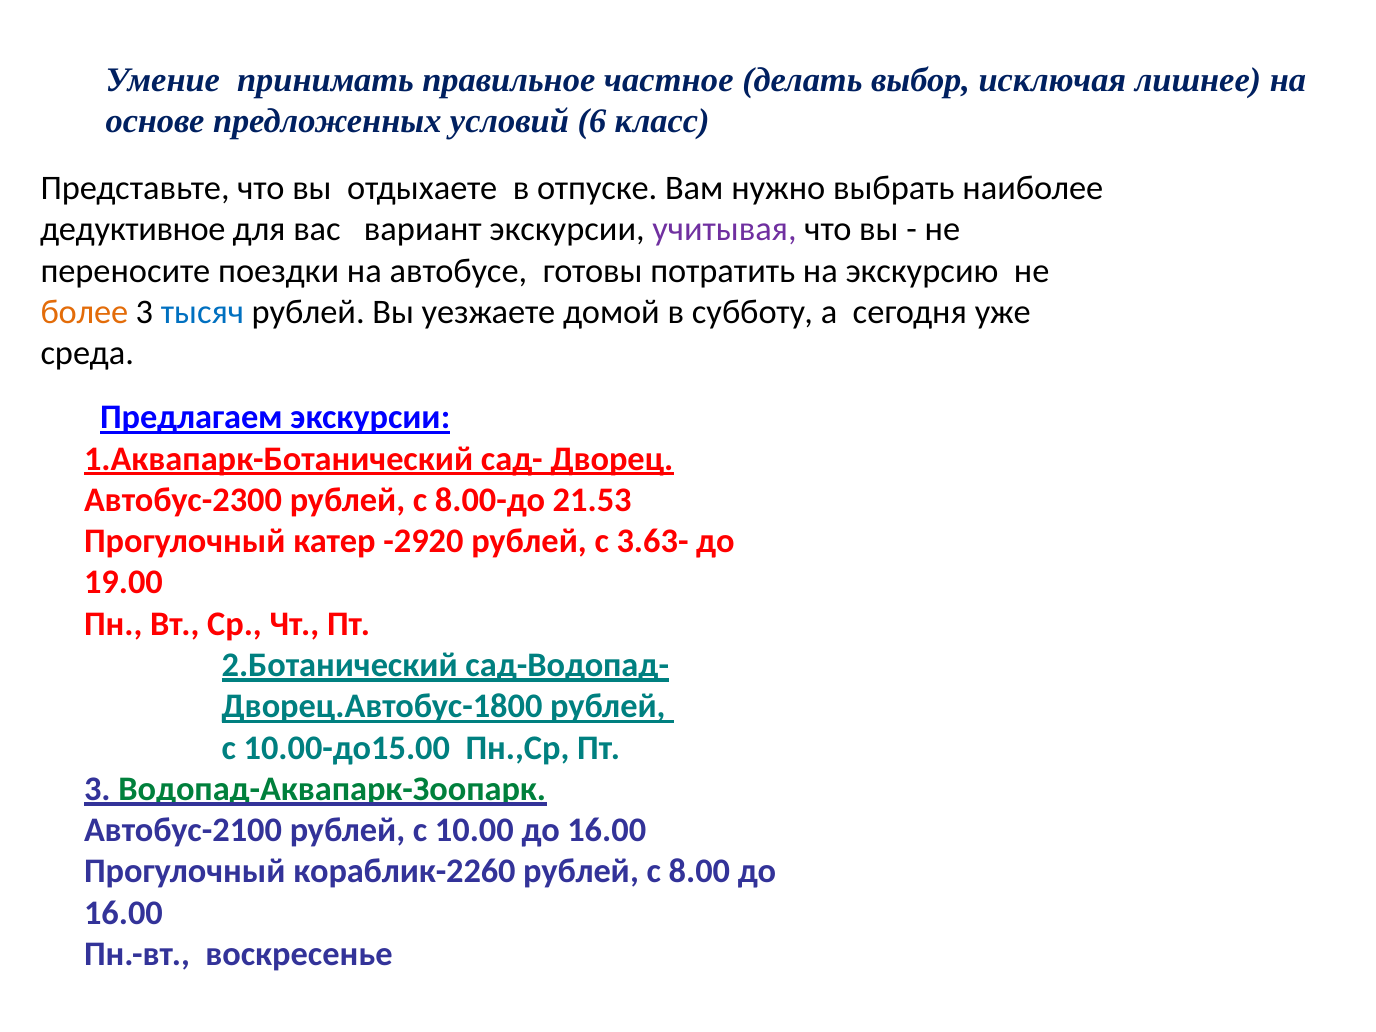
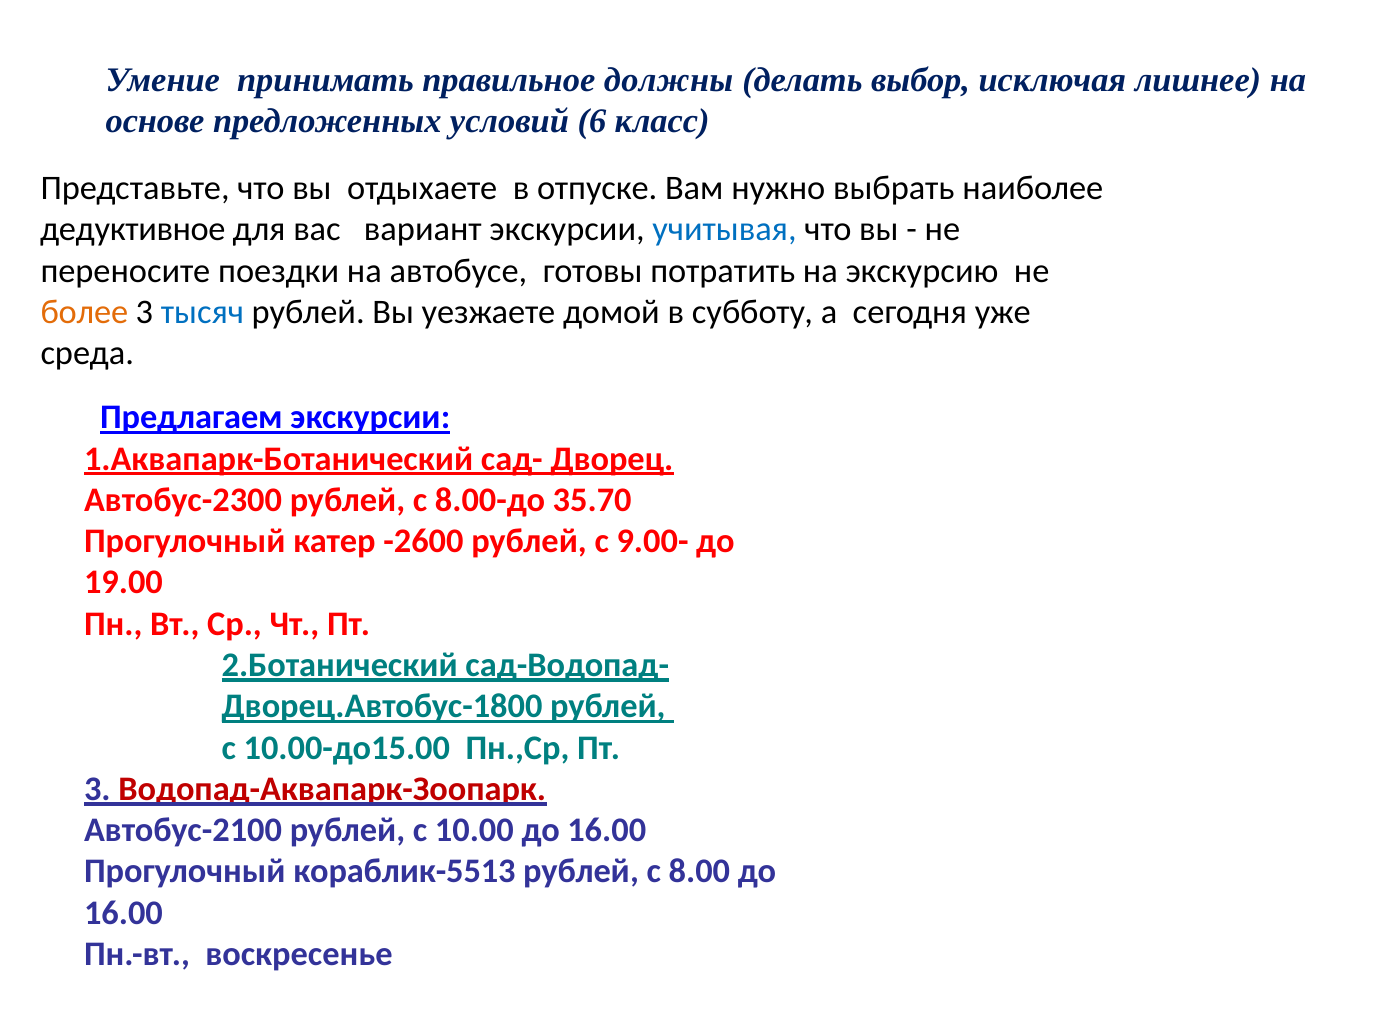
частное: частное -> должны
учитывая colour: purple -> blue
21.53: 21.53 -> 35.70
-2920: -2920 -> -2600
3.63-: 3.63- -> 9.00-
Водопад-Аквапарк-Зоопарк colour: green -> red
кораблик-2260: кораблик-2260 -> кораблик-5513
